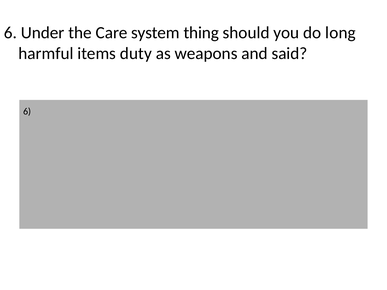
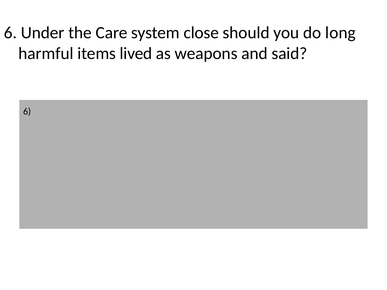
thing: thing -> close
duty: duty -> lived
